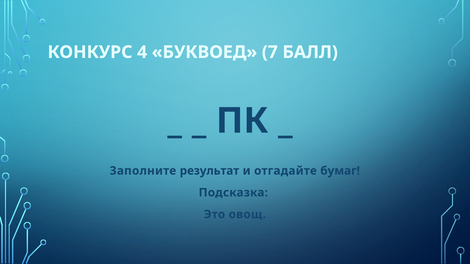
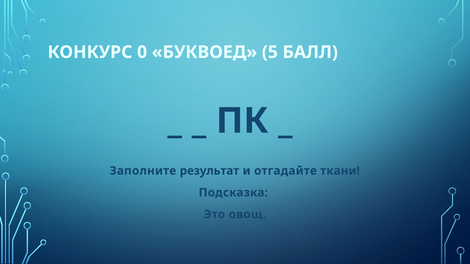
4: 4 -> 0
7: 7 -> 5
бумаг: бумаг -> ткани
